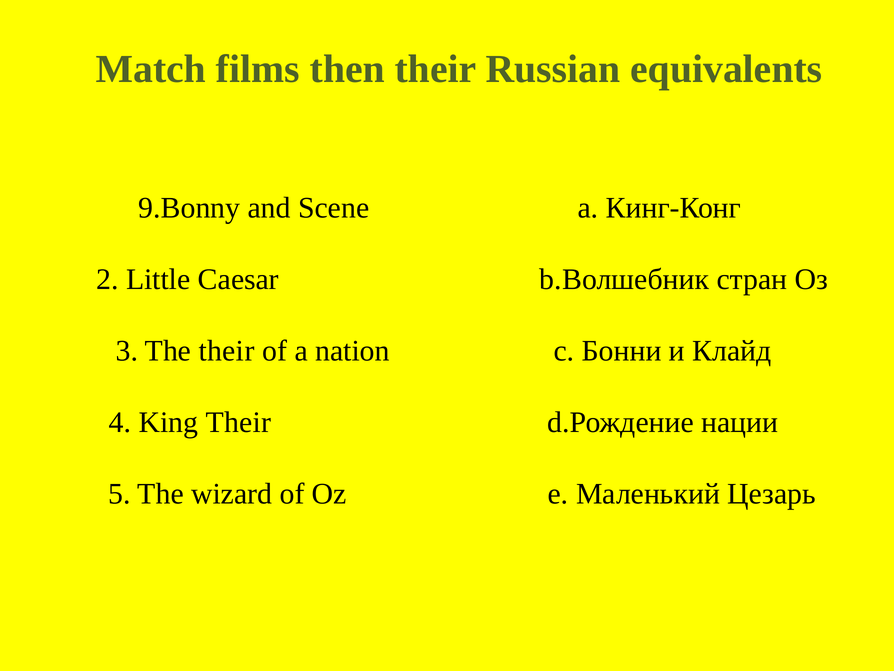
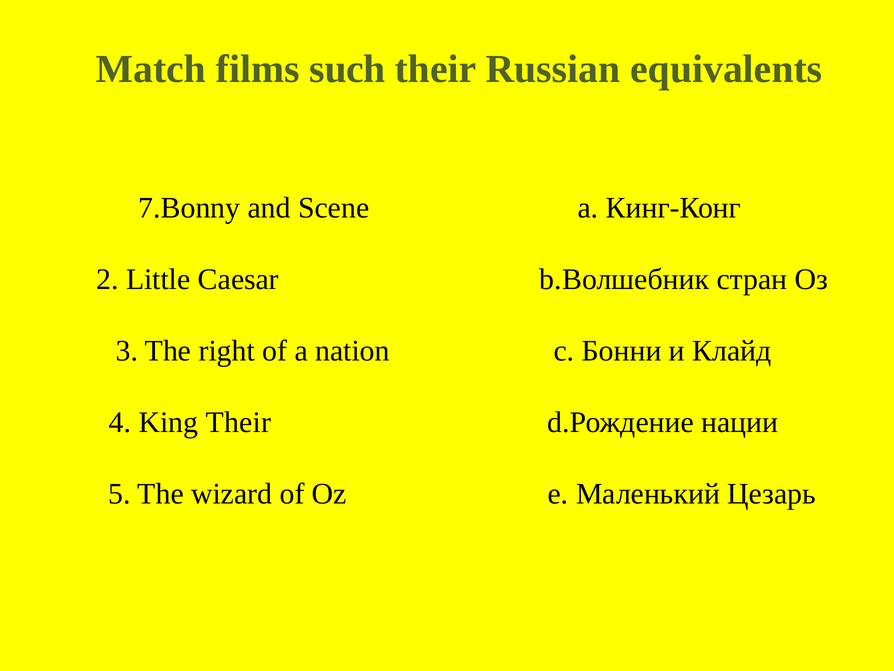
then: then -> such
9.Bonny: 9.Bonny -> 7.Bonny
The their: their -> right
